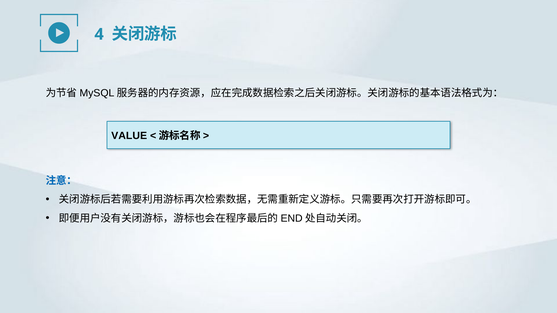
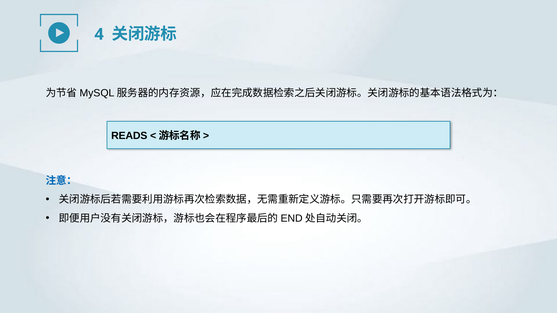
VALUE: VALUE -> READS
